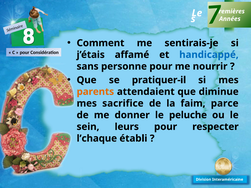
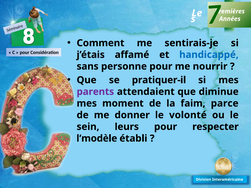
parents colour: orange -> purple
sacrifice: sacrifice -> moment
peluche: peluche -> volonté
l’chaque: l’chaque -> l’modèle
